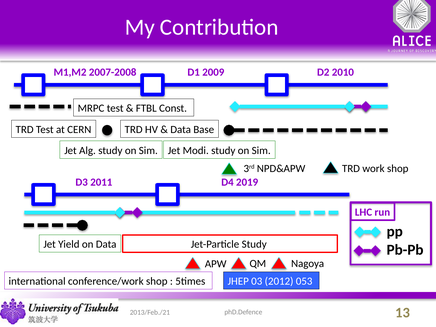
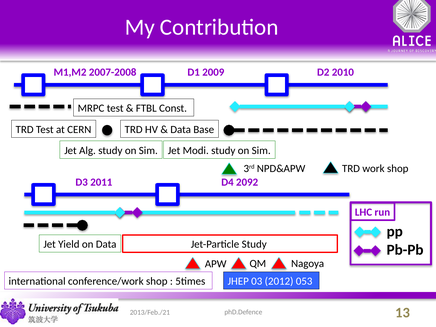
2019: 2019 -> 2092
